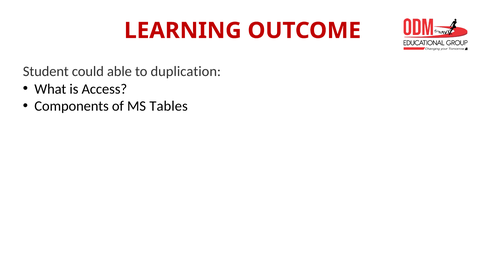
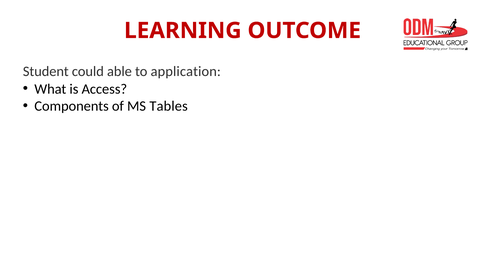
duplication: duplication -> application
